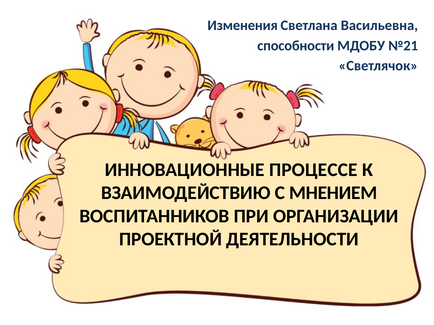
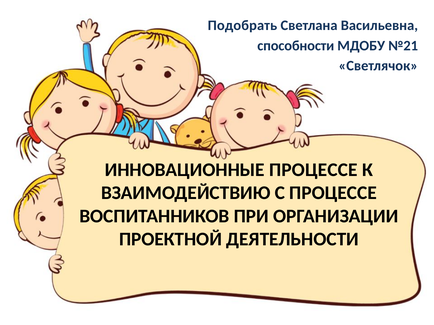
Изменения: Изменения -> Подобрать
С МНЕНИЕМ: МНЕНИЕМ -> ПРОЦЕССЕ
